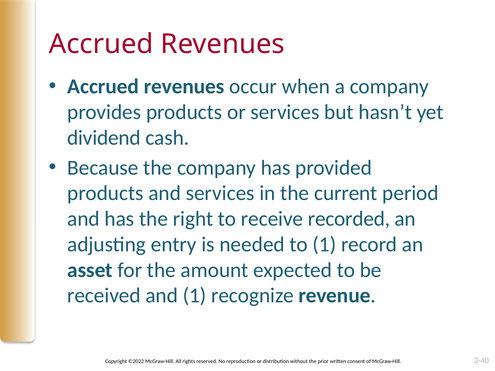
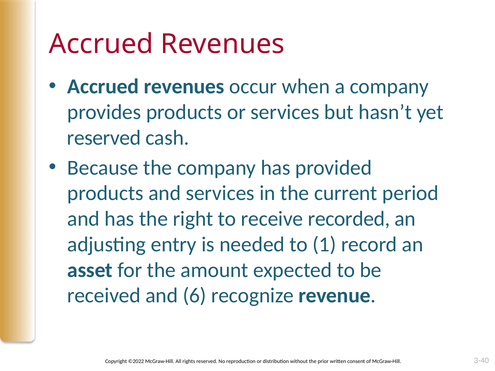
dividend at (104, 138): dividend -> reserved
and 1: 1 -> 6
